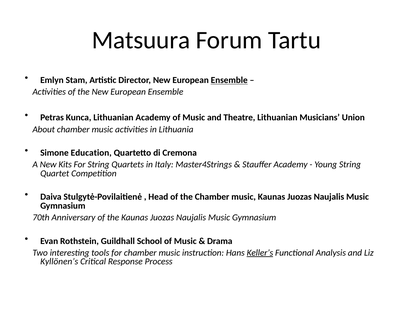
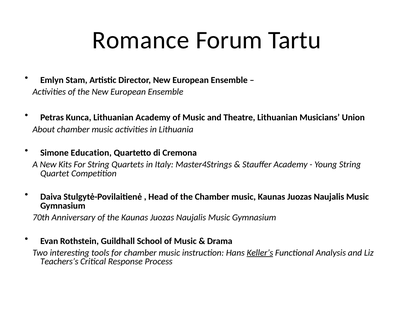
Matsuura: Matsuura -> Romance
Ensemble at (229, 80) underline: present -> none
Kyllönen’s: Kyllönen’s -> Teachers’s
